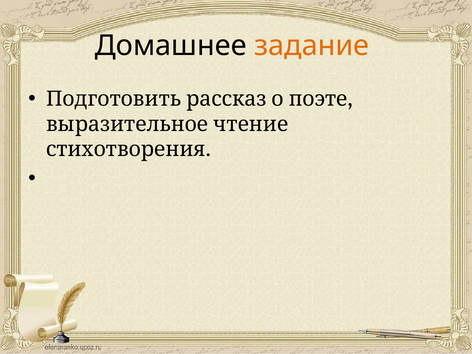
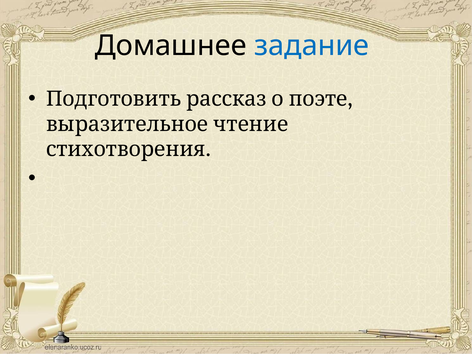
задание colour: orange -> blue
